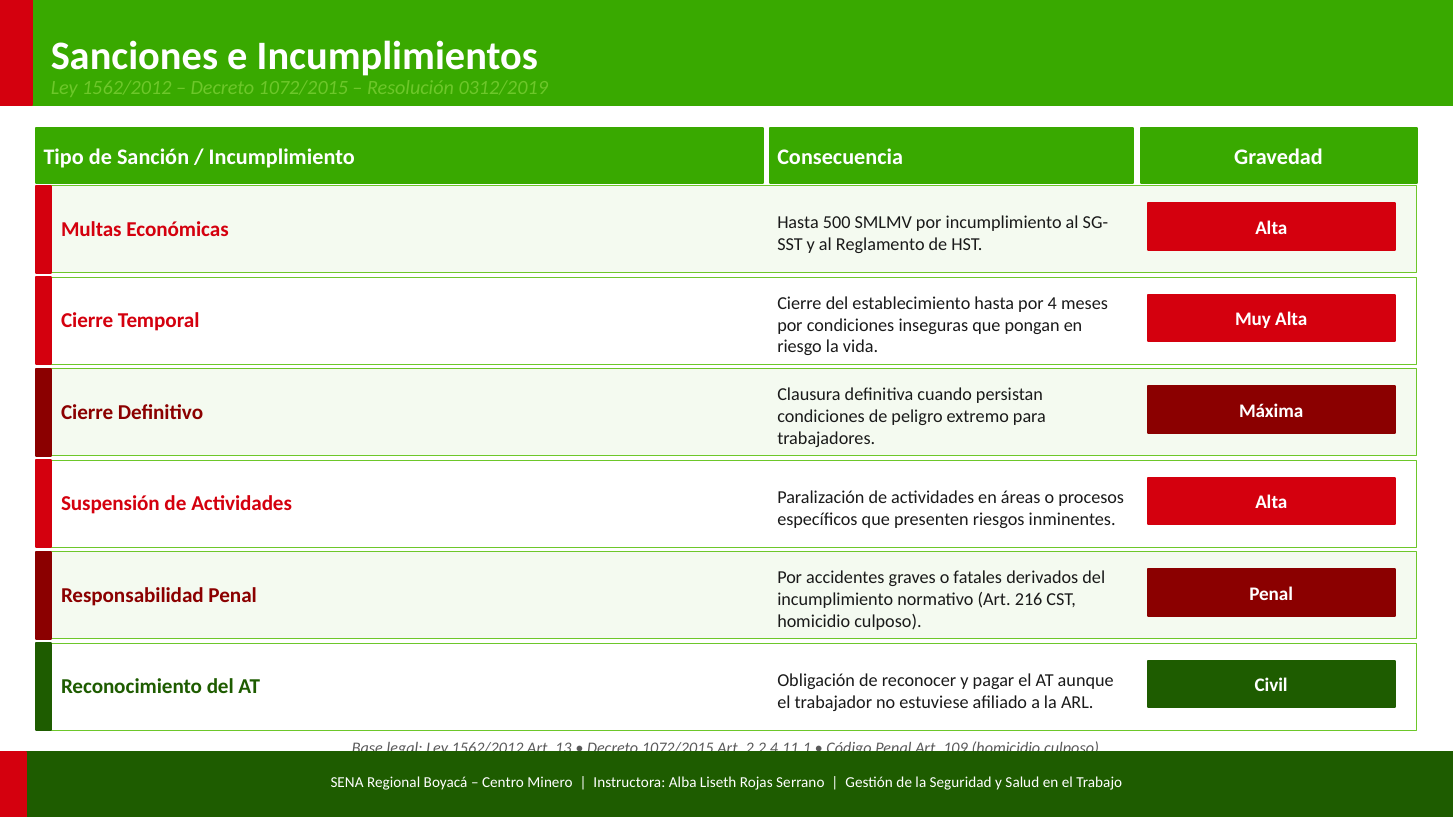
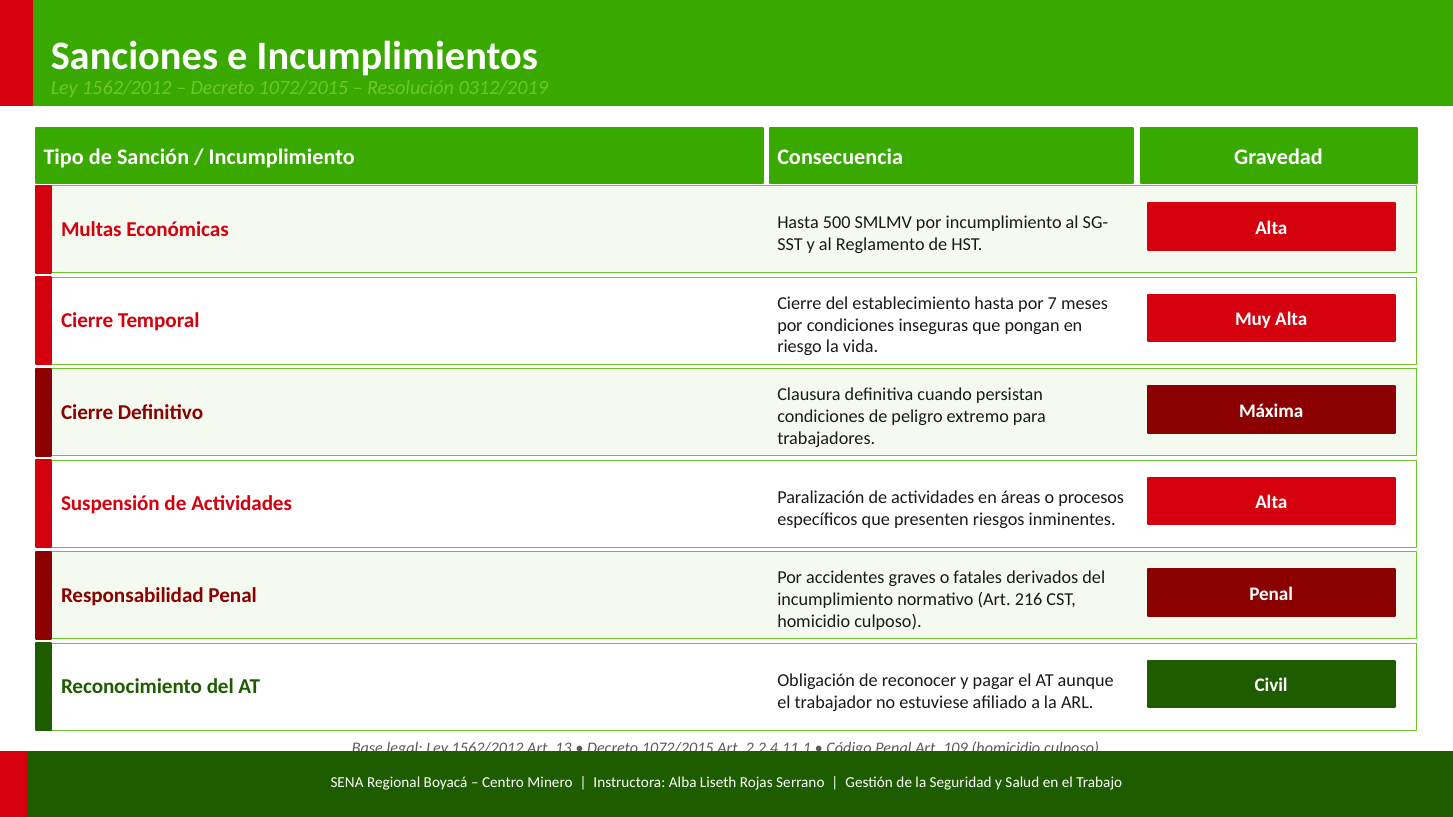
4: 4 -> 7
